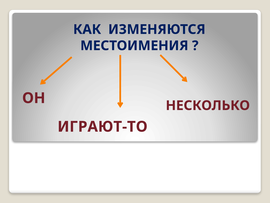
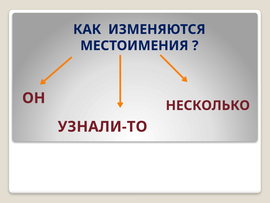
ИГРАЮТ-ТО: ИГРАЮТ-ТО -> УЗНАЛИ-ТО
